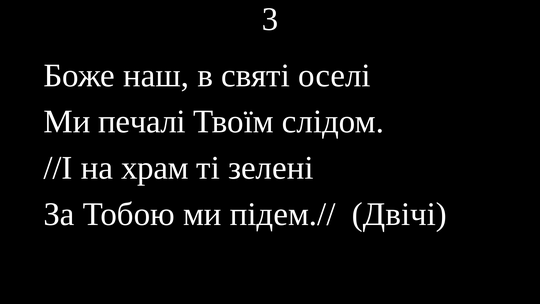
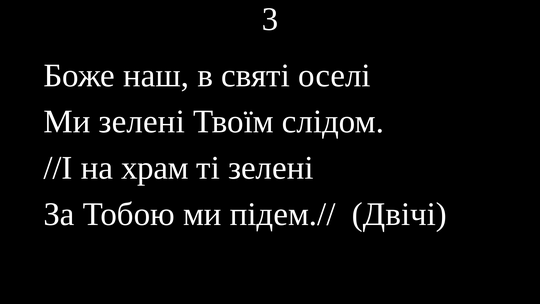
Ми печалі: печалі -> зелені
